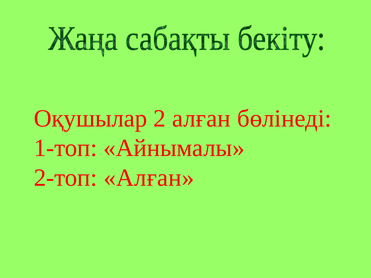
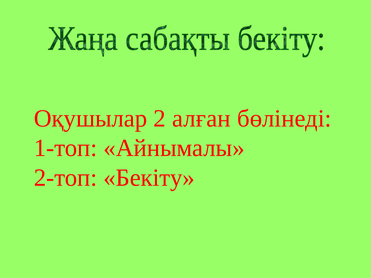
2-топ Алған: Алған -> Бекіту
